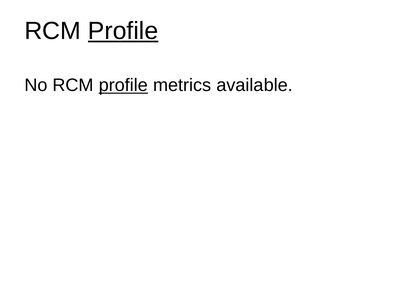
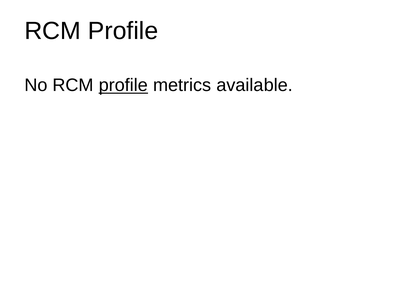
Profile at (123, 31) underline: present -> none
